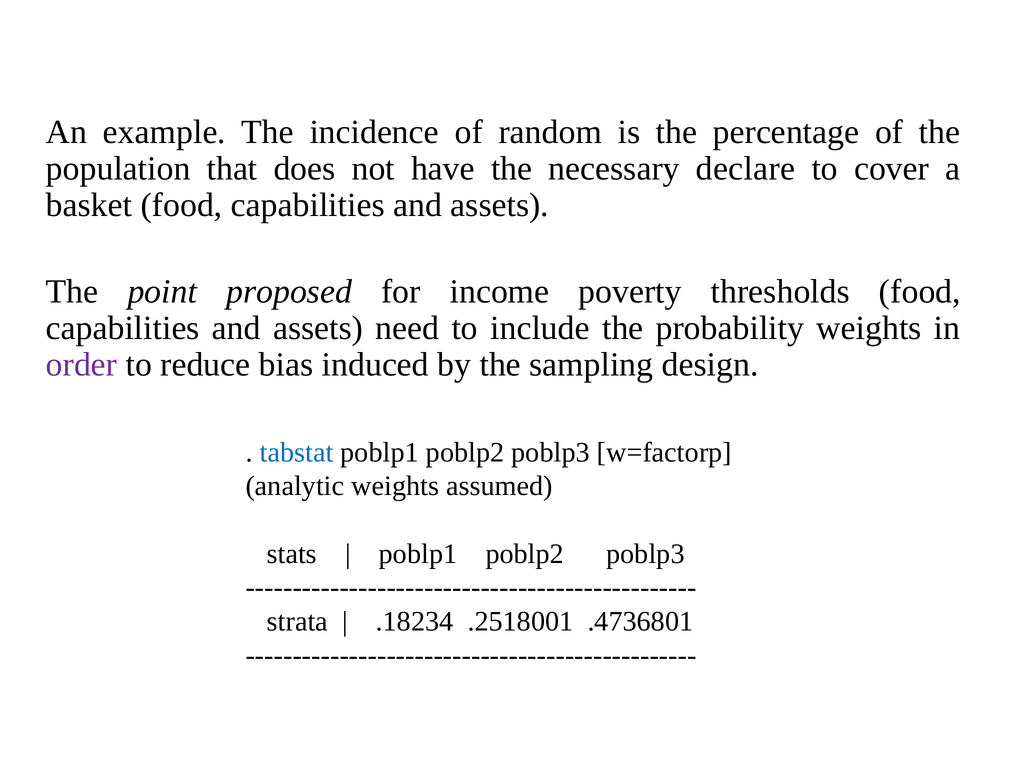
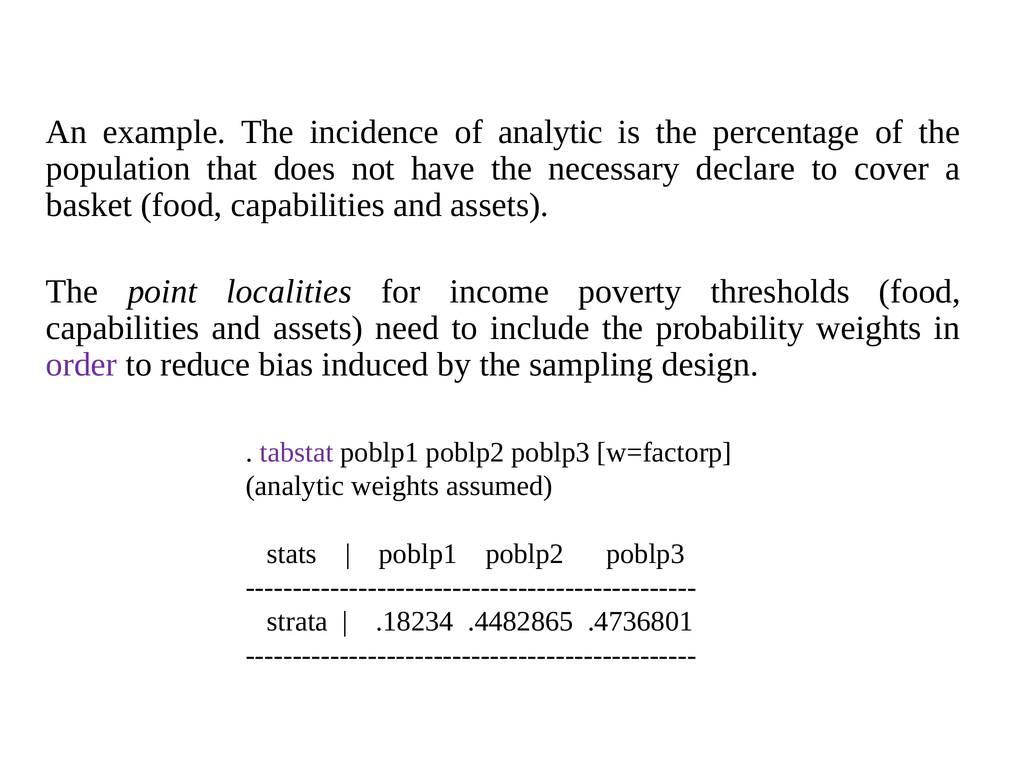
of random: random -> analytic
proposed: proposed -> localities
tabstat colour: blue -> purple
.2518001: .2518001 -> .4482865
